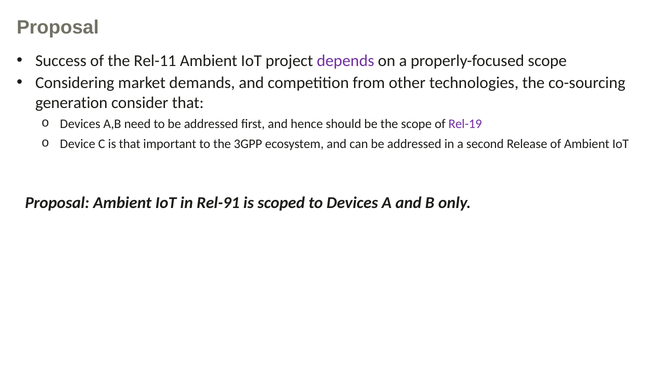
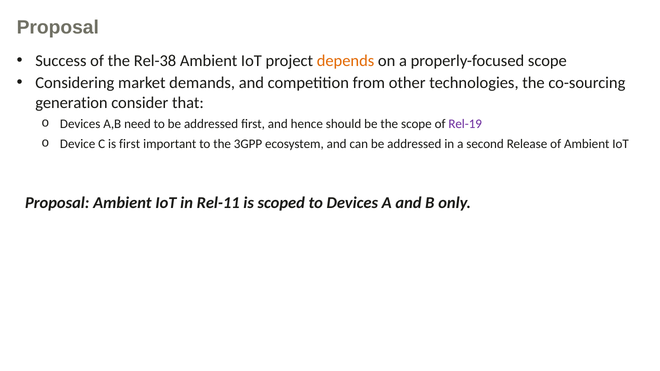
Rel-11: Rel-11 -> Rel-38
depends colour: purple -> orange
is that: that -> first
Rel-91: Rel-91 -> Rel-11
